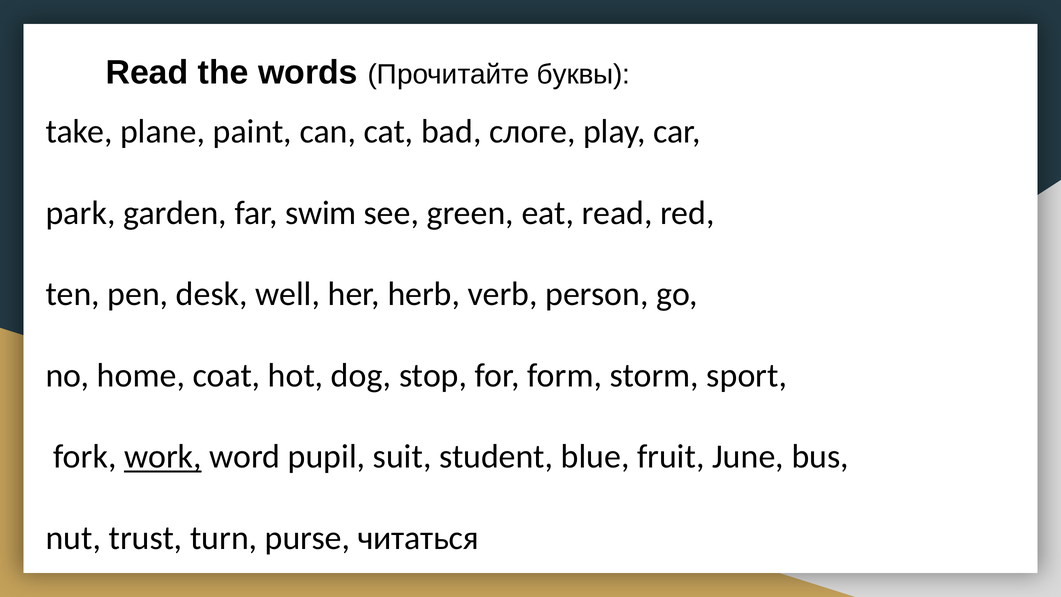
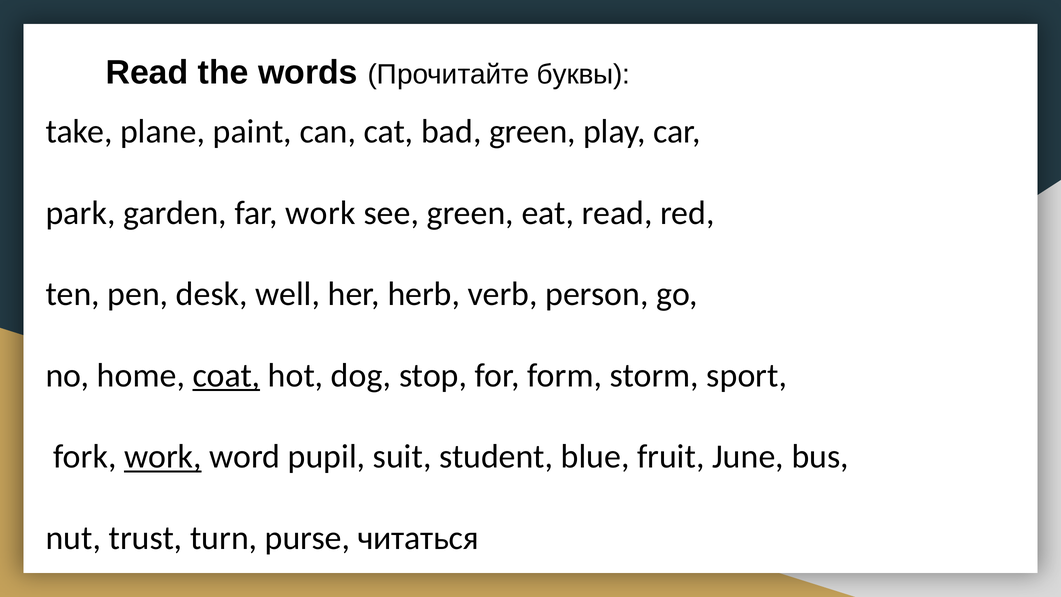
bad слоге: слоге -> green
far swim: swim -> work
coat underline: none -> present
